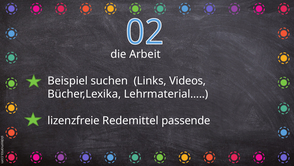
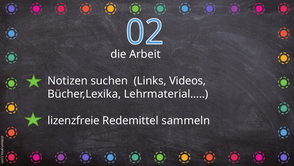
Beispiel: Beispiel -> Notizen
passende: passende -> sammeln
